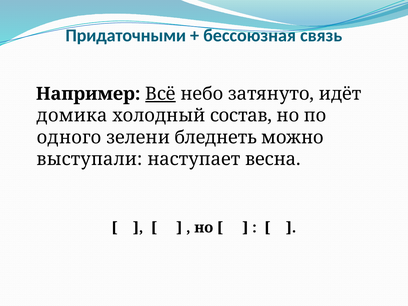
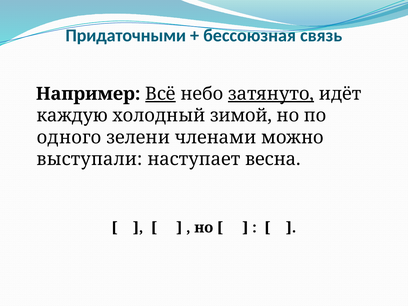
затянуто underline: none -> present
домика: домика -> каждую
состав: состав -> зимой
бледнеть: бледнеть -> членами
